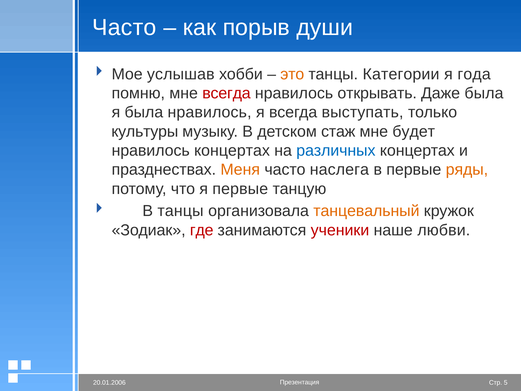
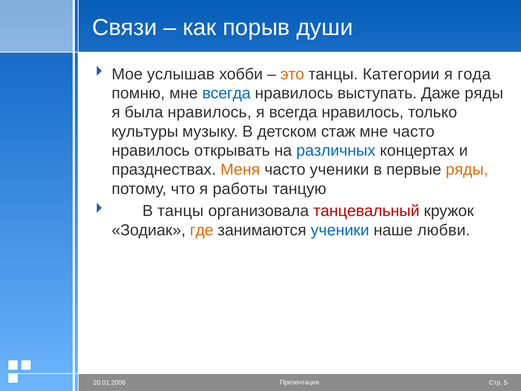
Часто at (124, 28): Часто -> Связи
всегда at (226, 93) colour: red -> blue
открывать: открывать -> выступать
Даже была: была -> ряды
я всегда выступать: выступать -> нравилось
мне будет: будет -> часто
нравилось концертах: концертах -> открывать
часто наслега: наслега -> ученики
я первые: первые -> работы
танцевальный colour: orange -> red
где colour: red -> orange
ученики at (340, 230) colour: red -> blue
